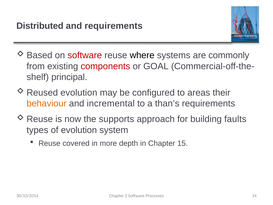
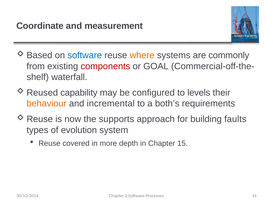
Distributed: Distributed -> Coordinate
and requirements: requirements -> measurement
software at (85, 55) colour: red -> blue
where colour: black -> orange
principal: principal -> waterfall
evolution at (79, 93): evolution -> capability
areas: areas -> levels
than’s: than’s -> both’s
